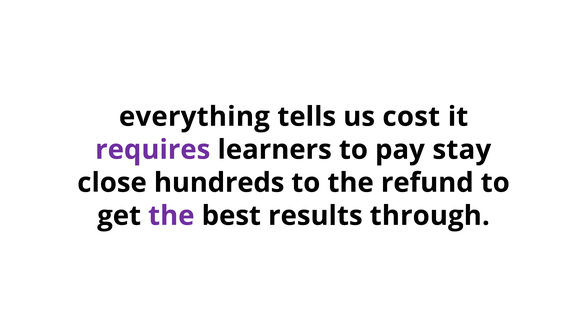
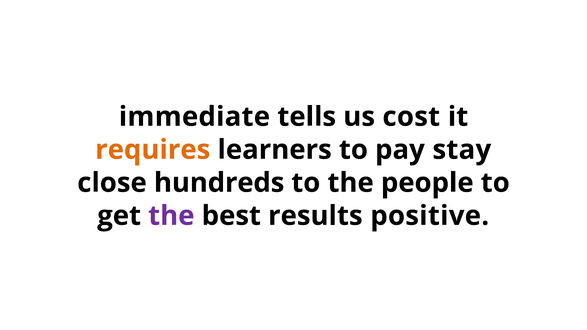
everything: everything -> immediate
requires colour: purple -> orange
refund: refund -> people
through: through -> positive
